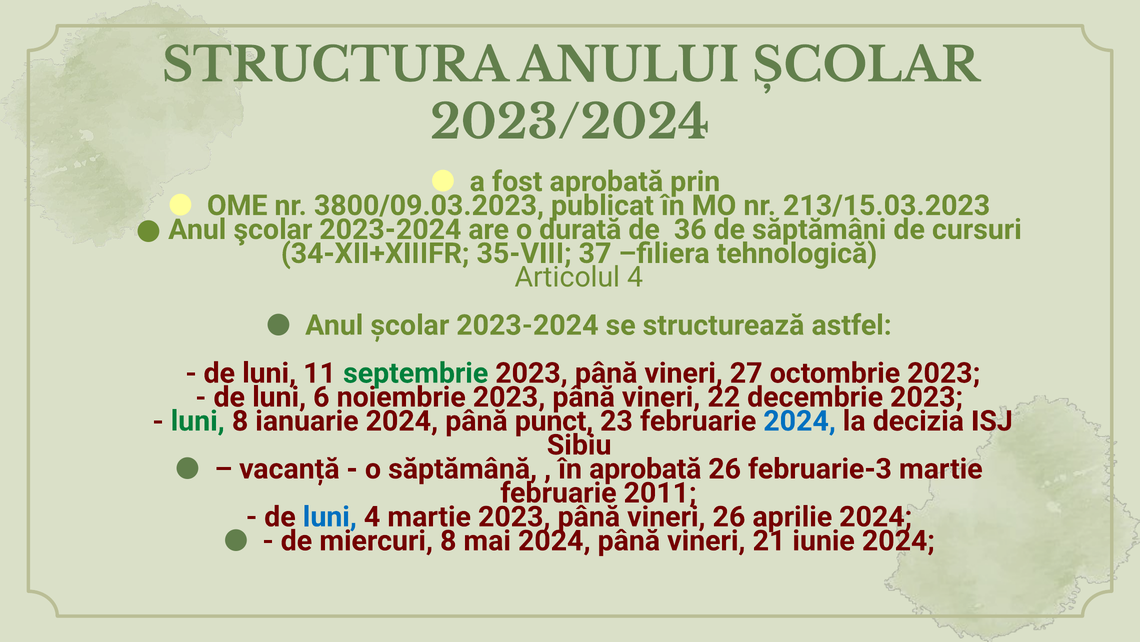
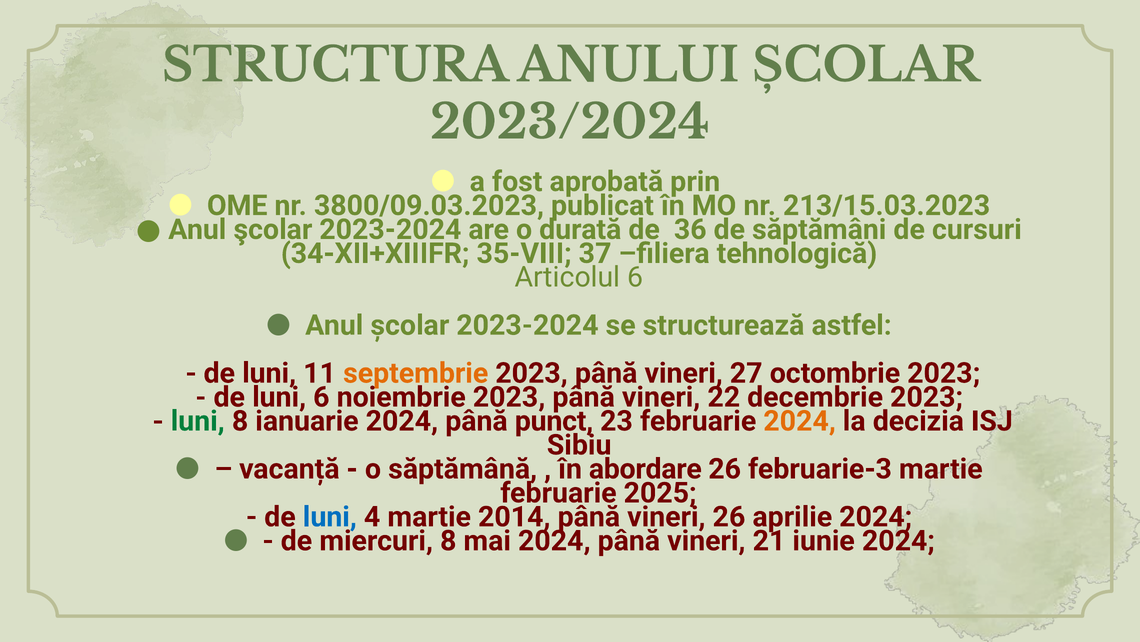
Articolul 4: 4 -> 6
septembrie colour: green -> orange
2024 at (800, 421) colour: blue -> orange
în aprobată: aprobată -> abordare
2011: 2011 -> 2025
martie 2023: 2023 -> 2014
